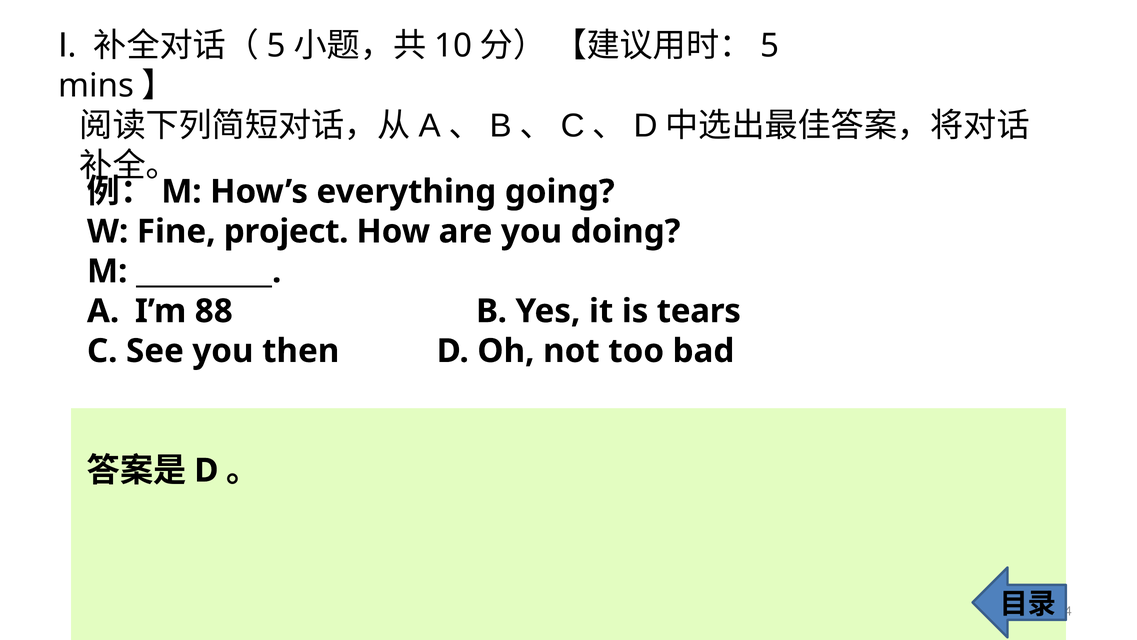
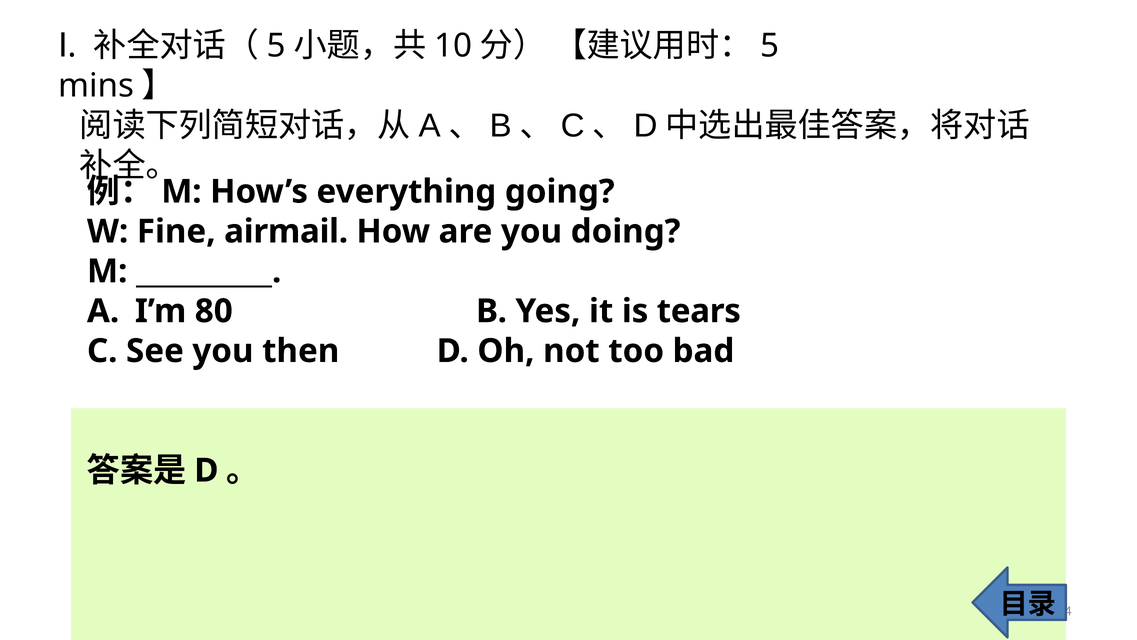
project: project -> airmail
88: 88 -> 80
